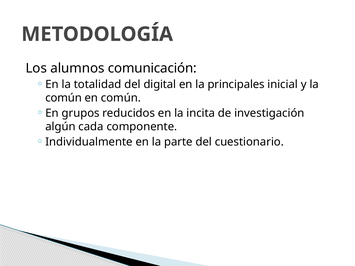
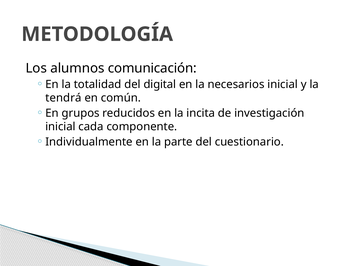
principales: principales -> necesarios
común at (64, 98): común -> tendrá
algún at (60, 127): algún -> inicial
